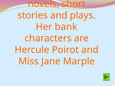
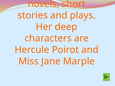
bank: bank -> deep
